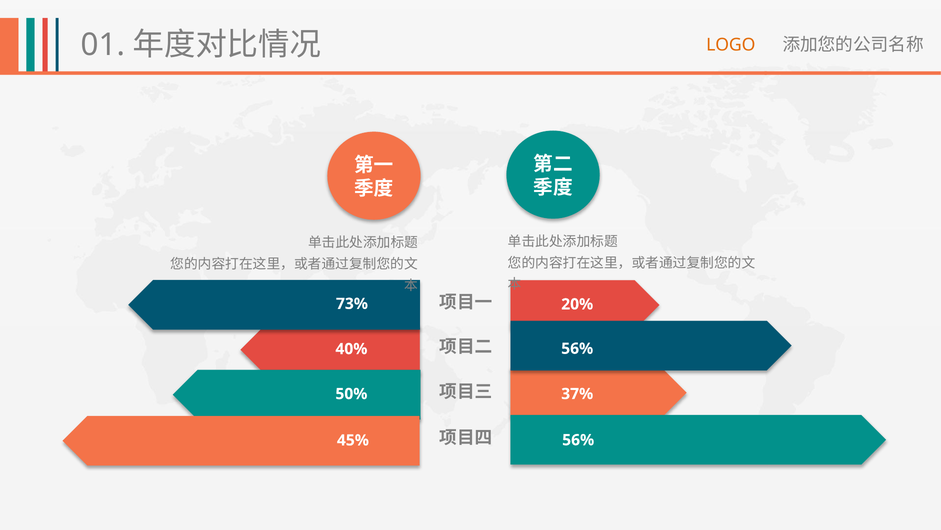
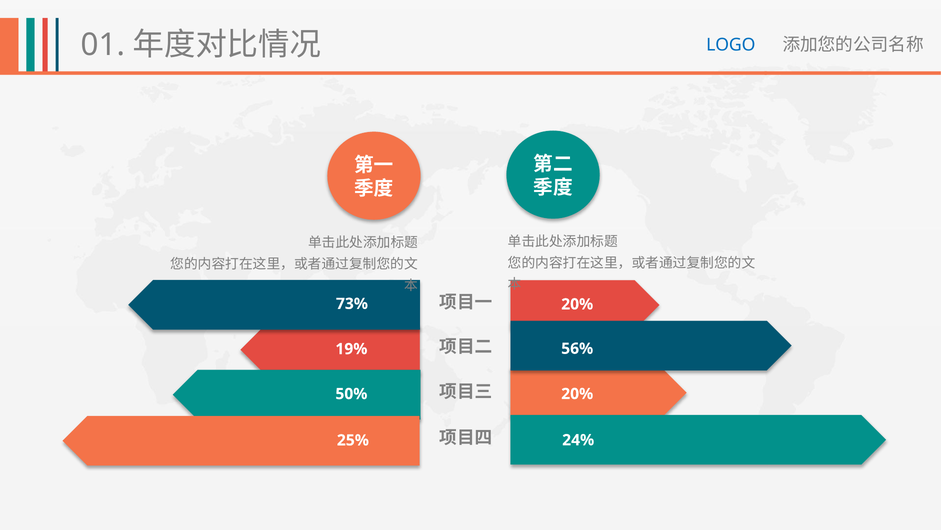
LOGO colour: orange -> blue
40%: 40% -> 19%
37% at (577, 393): 37% -> 20%
56% at (578, 440): 56% -> 24%
45%: 45% -> 25%
